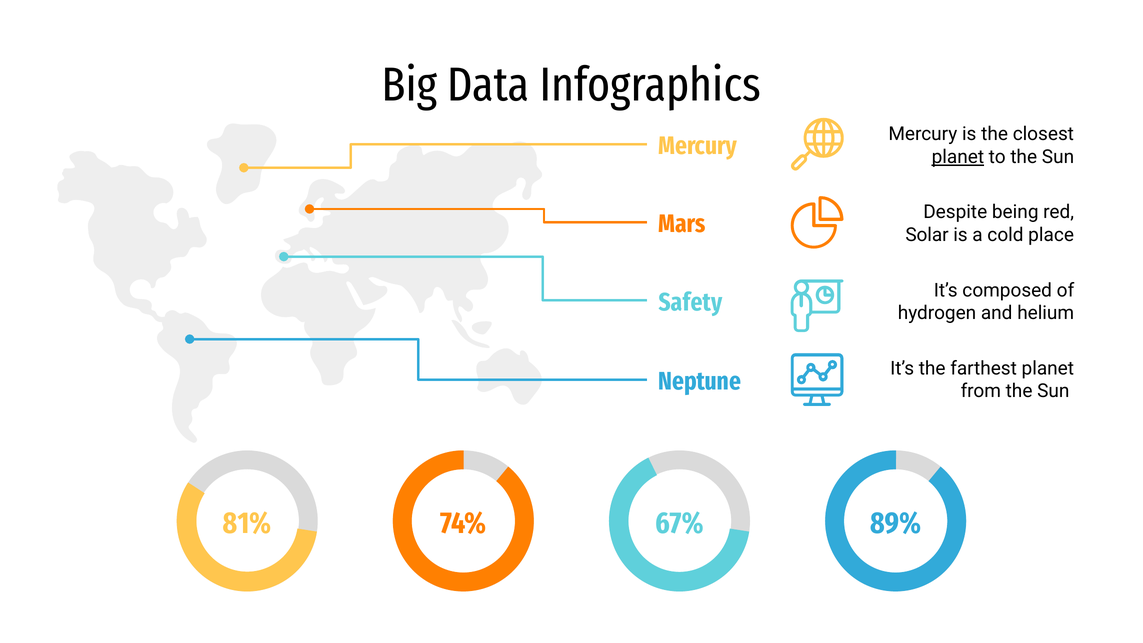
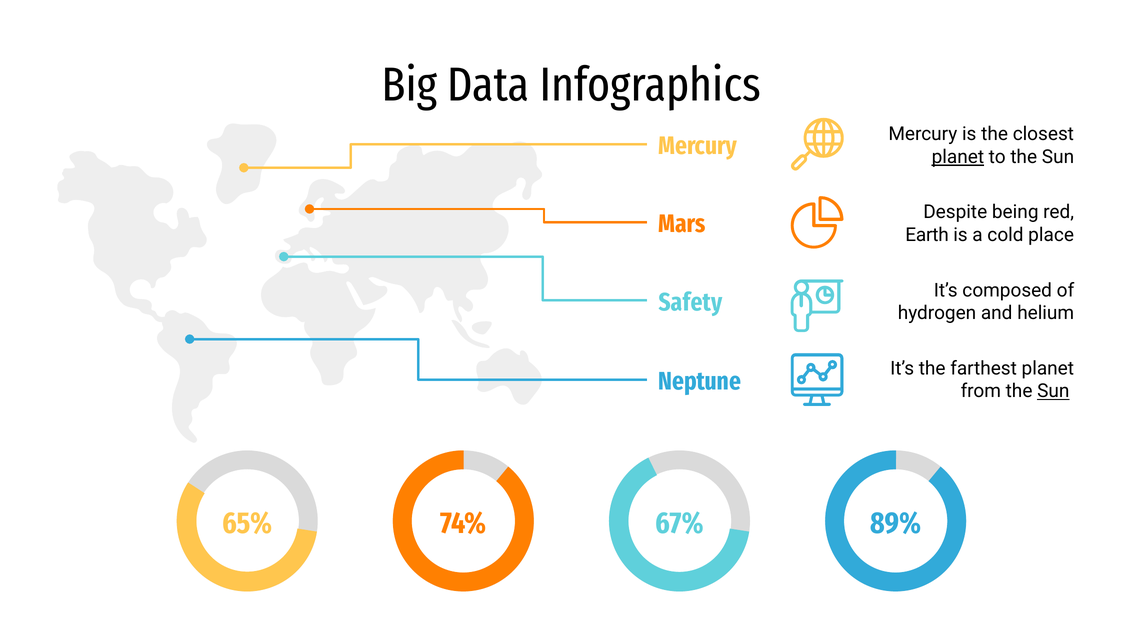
Solar: Solar -> Earth
Sun at (1053, 391) underline: none -> present
81%: 81% -> 65%
